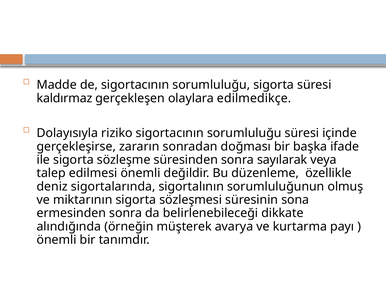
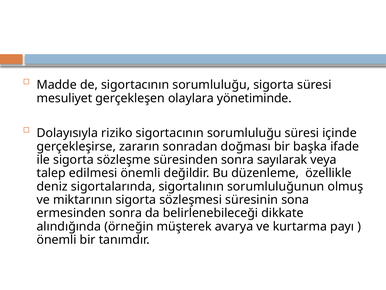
kaldırmaz: kaldırmaz -> mesuliyet
edilmedikçe: edilmedikçe -> yönetiminde
